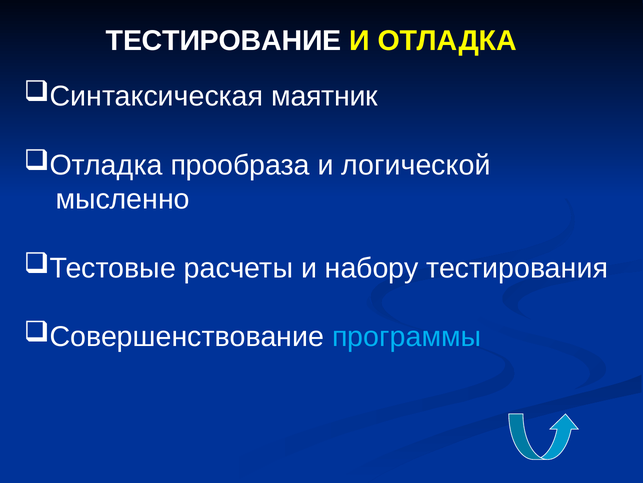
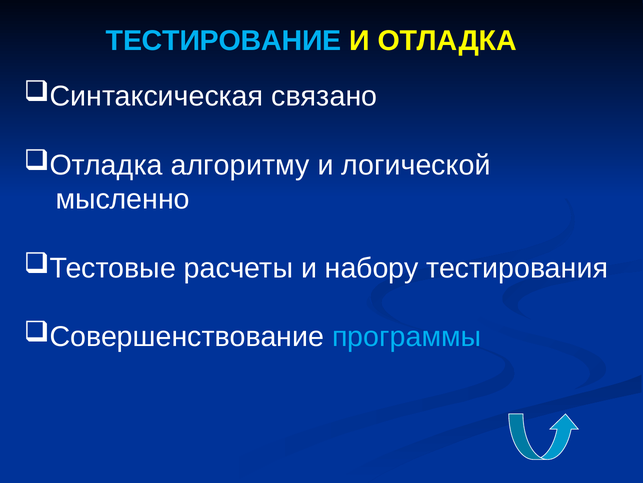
ТЕСТИРОВАНИЕ colour: white -> light blue
маятник: маятник -> связано
прообраза: прообраза -> алгоритму
